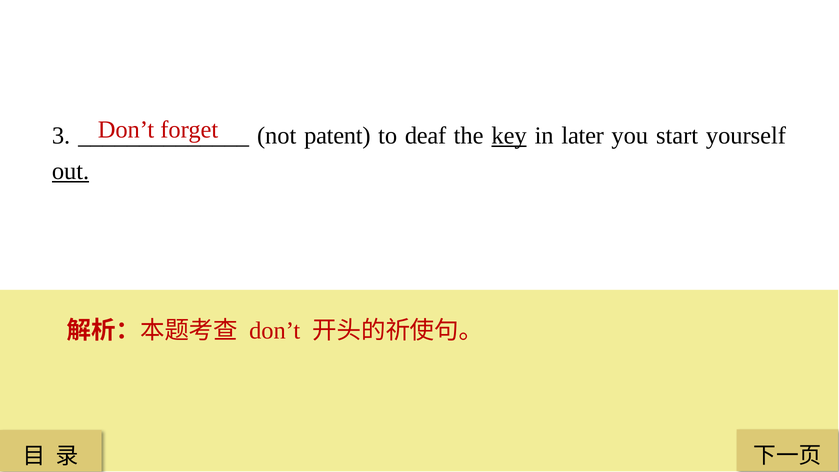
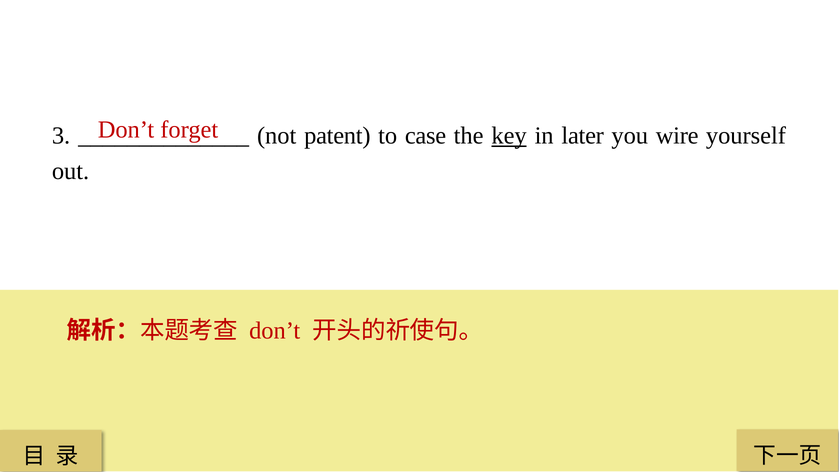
deaf: deaf -> case
start: start -> wire
out underline: present -> none
